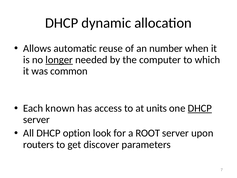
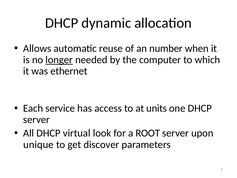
common: common -> ethernet
known: known -> service
DHCP at (200, 108) underline: present -> none
option: option -> virtual
routers: routers -> unique
